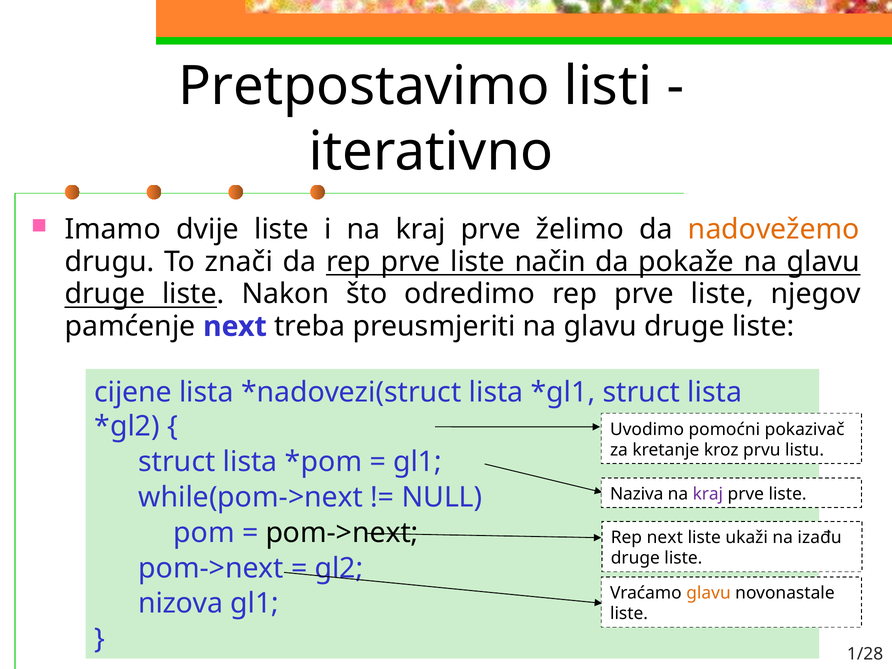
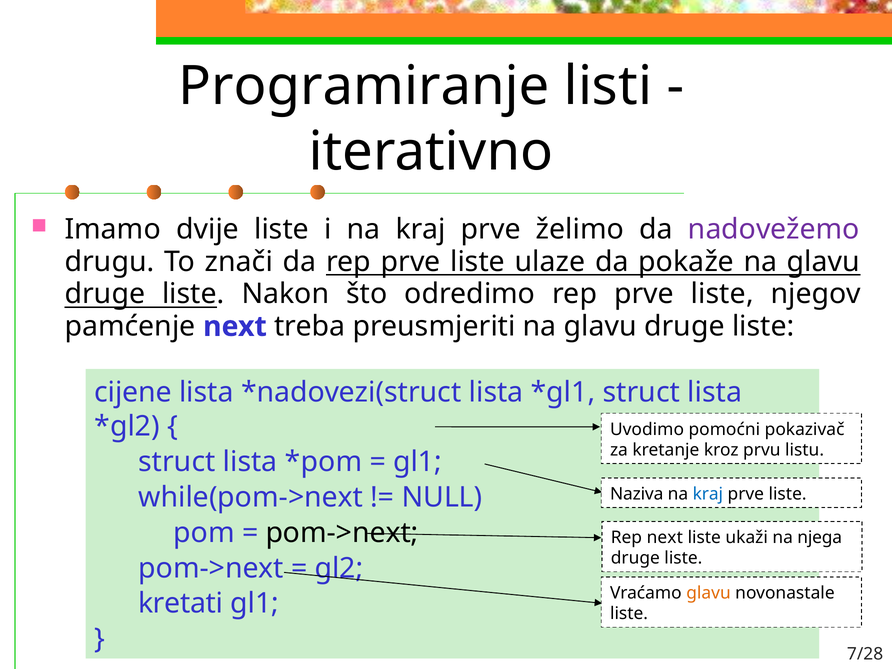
Pretpostavimo: Pretpostavimo -> Programiranje
nadovežemo colour: orange -> purple
način: način -> ulaze
kraj at (708, 494) colour: purple -> blue
izađu: izađu -> njega
nizova: nizova -> kretati
1/28: 1/28 -> 7/28
